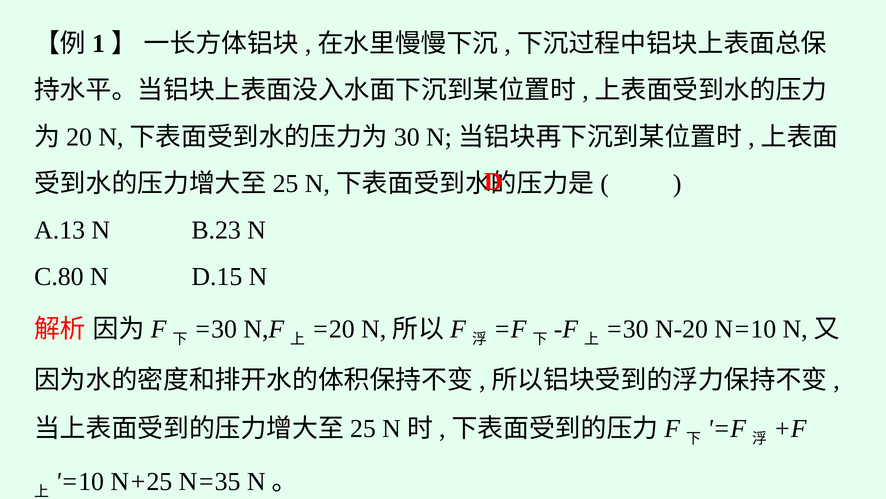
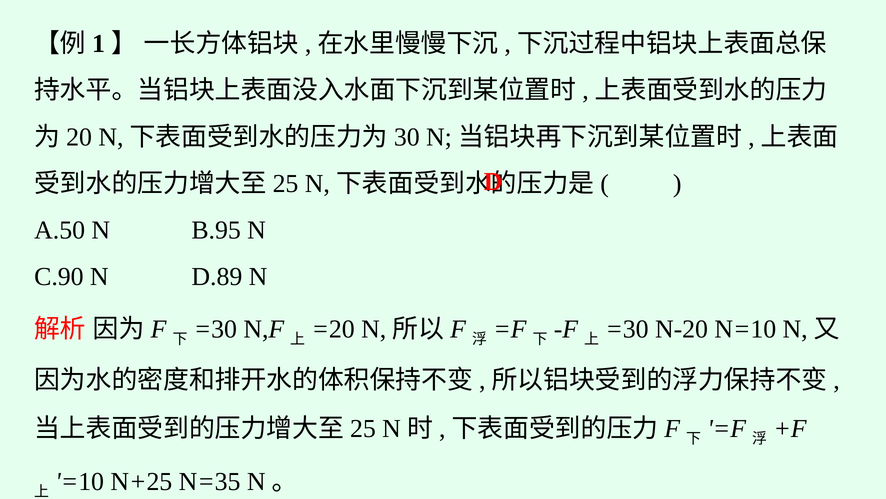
A.13: A.13 -> A.50
B.23: B.23 -> B.95
C.80: C.80 -> C.90
D.15: D.15 -> D.89
